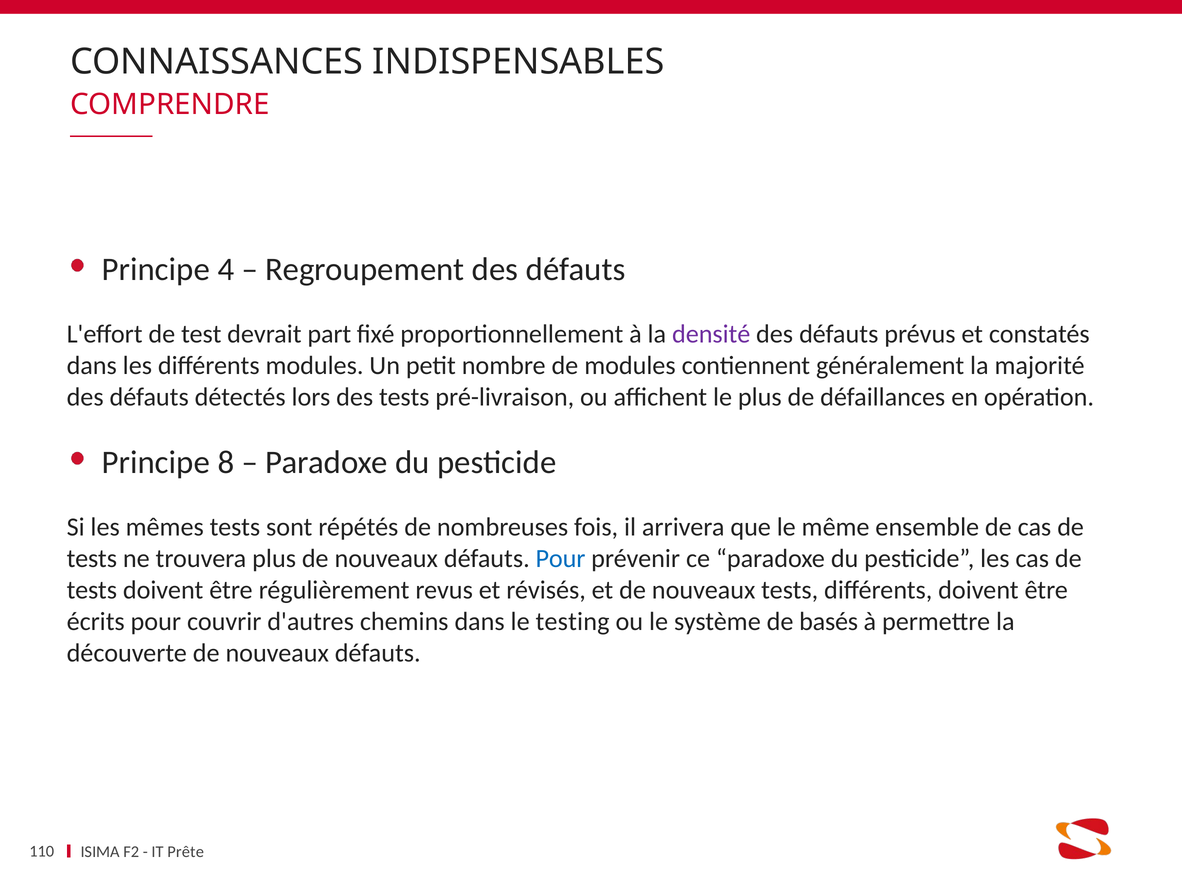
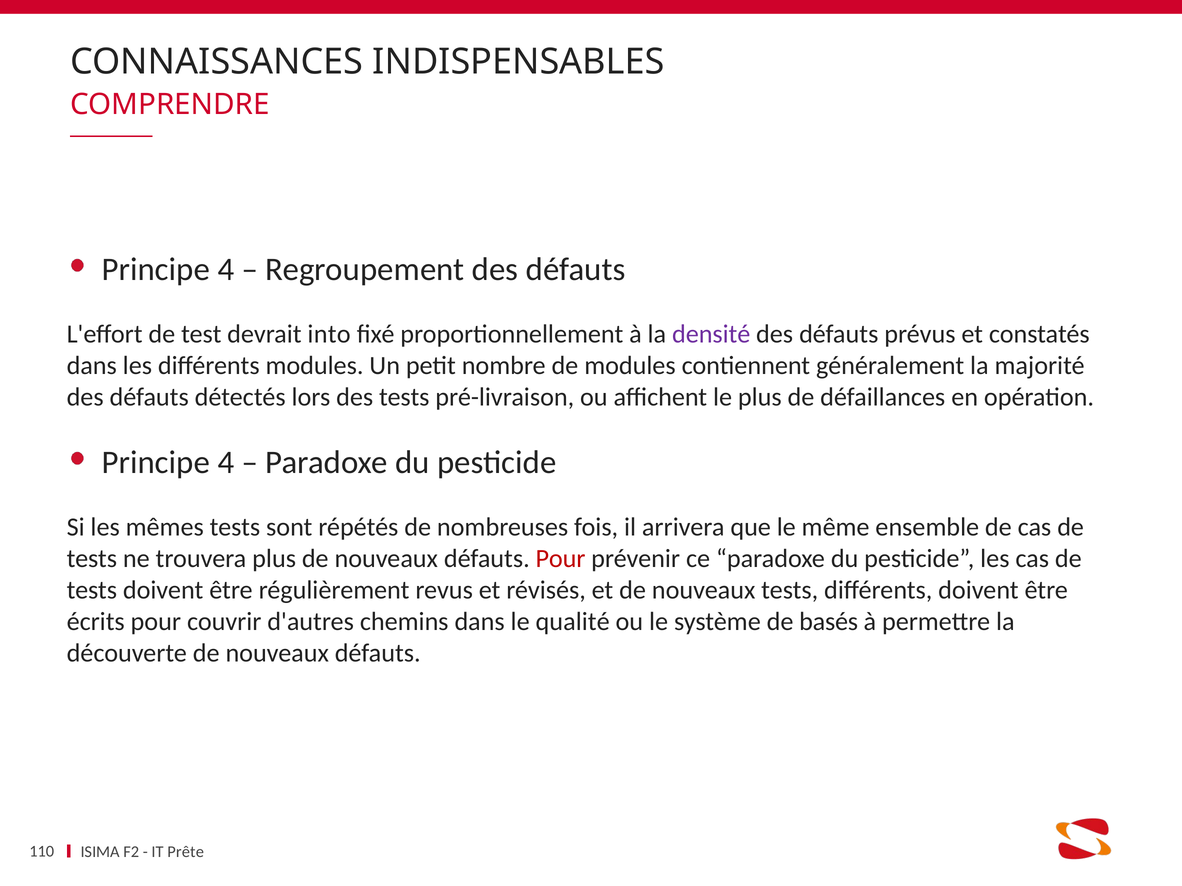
part: part -> into
8 at (226, 463): 8 -> 4
Pour at (561, 559) colour: blue -> red
testing: testing -> qualité
